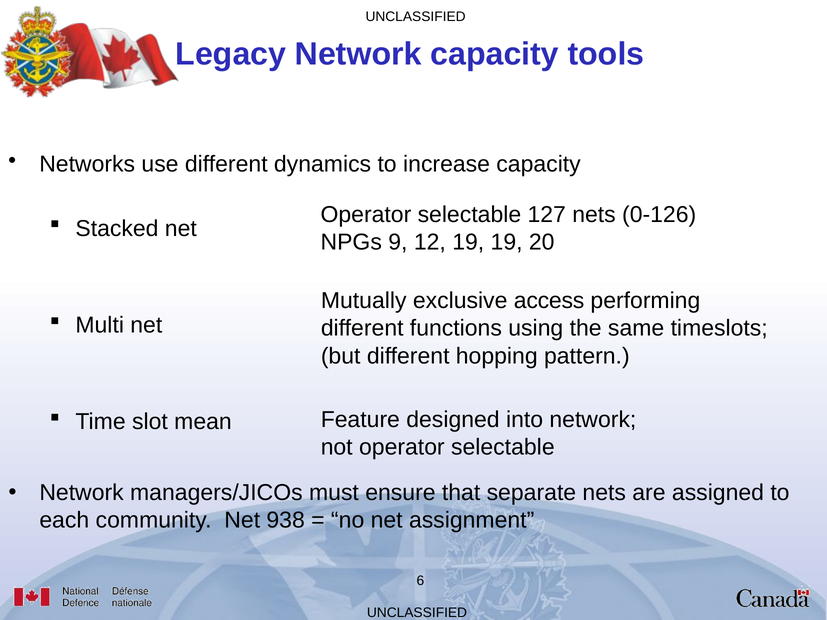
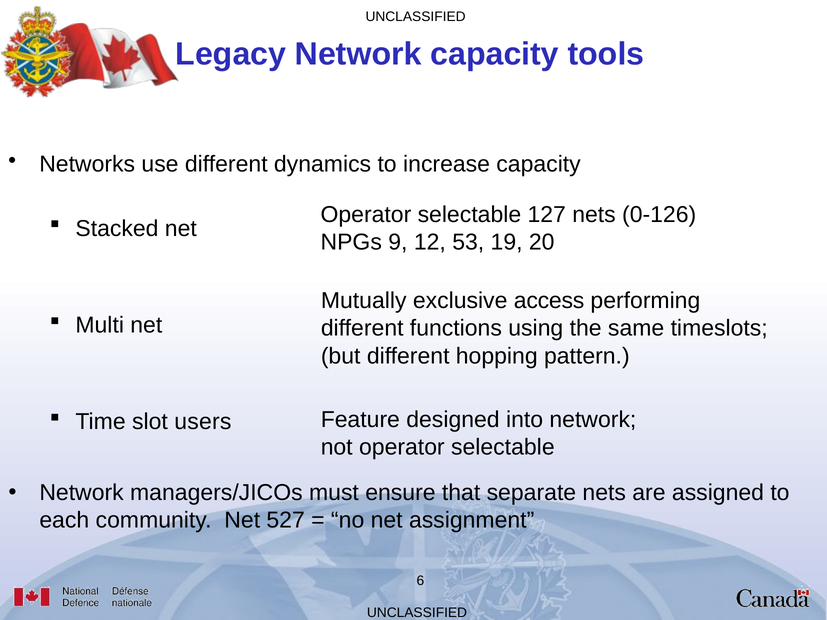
12 19: 19 -> 53
mean: mean -> users
938: 938 -> 527
